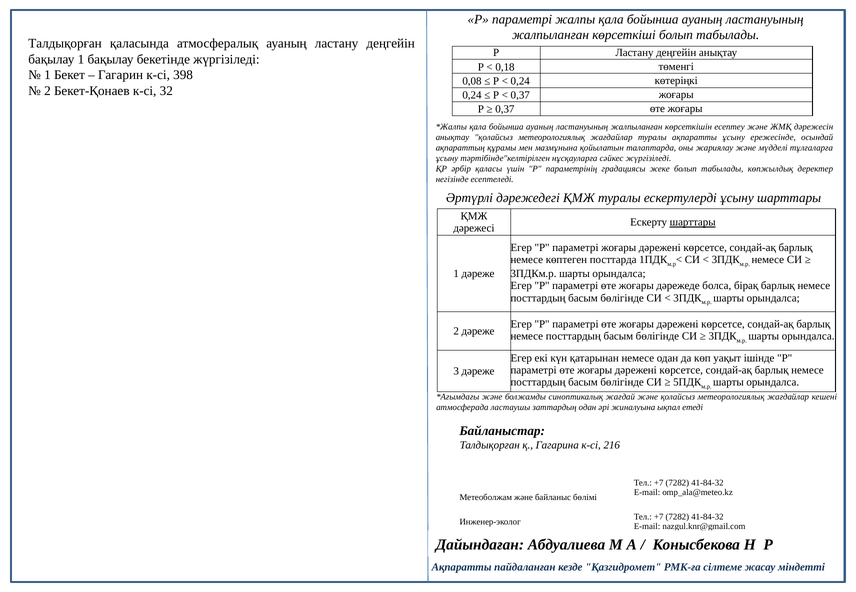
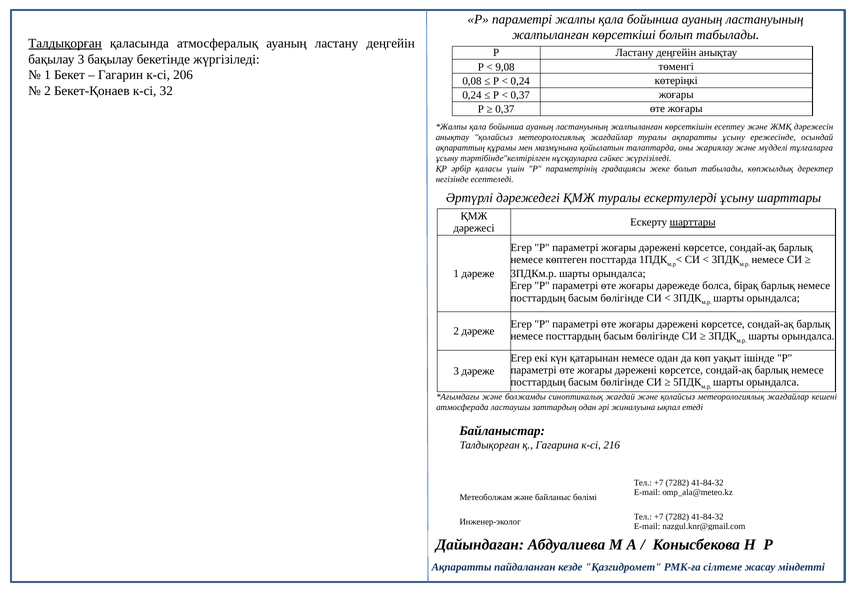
Талдықорған at (65, 44) underline: none -> present
бақылау 1: 1 -> 3
0,18: 0,18 -> 9,08
398: 398 -> 206
